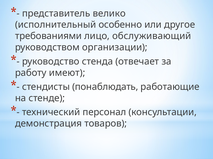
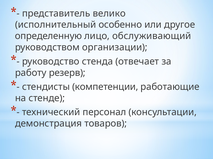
требованиями: требованиями -> определенную
имеют: имеют -> резерв
понаблюдать: понаблюдать -> компетенции
